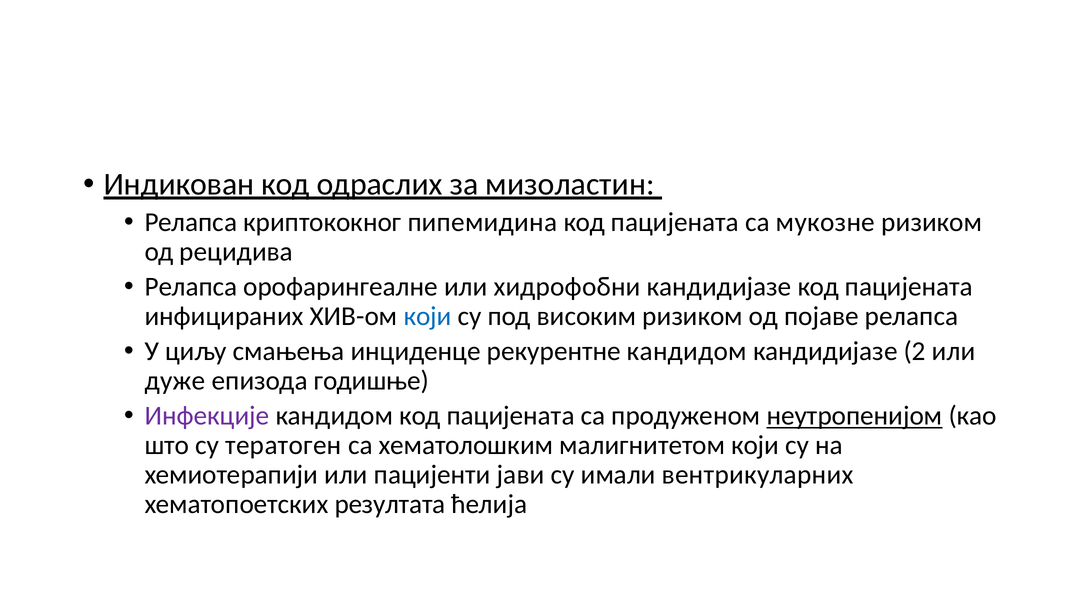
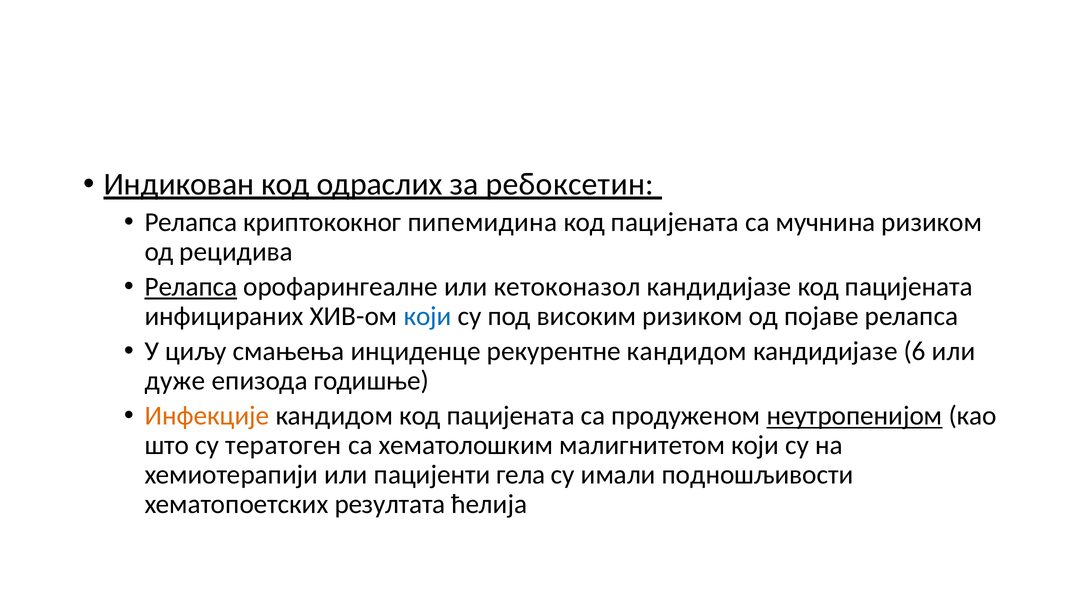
мизоластин: мизоластин -> ребоксетин
мукозне: мукозне -> мучнина
Релапса at (191, 287) underline: none -> present
хидрофобни: хидрофобни -> кетоконазол
2: 2 -> 6
Инфекције colour: purple -> orange
јави: јави -> гела
вентрикуларних: вентрикуларних -> подношљивости
